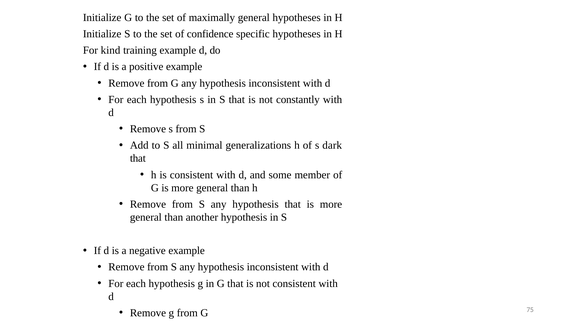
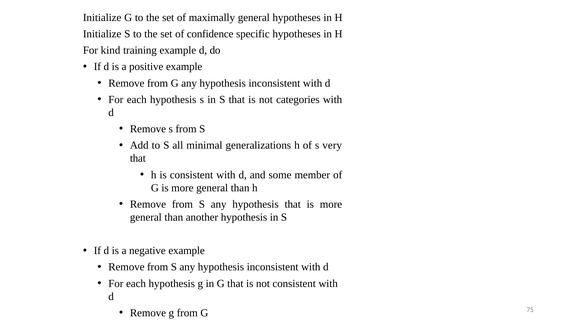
constantly: constantly -> categories
dark: dark -> very
